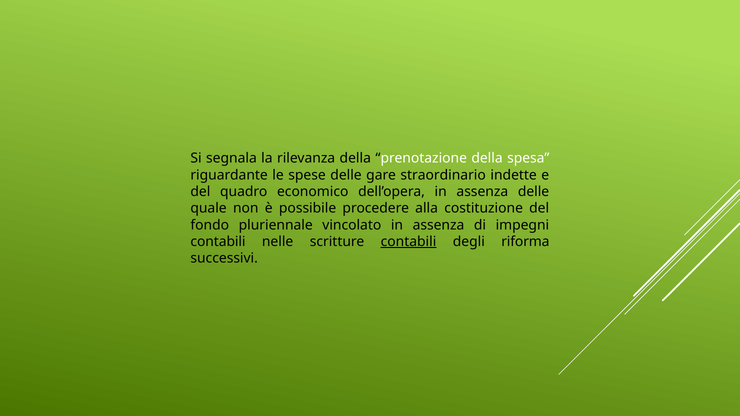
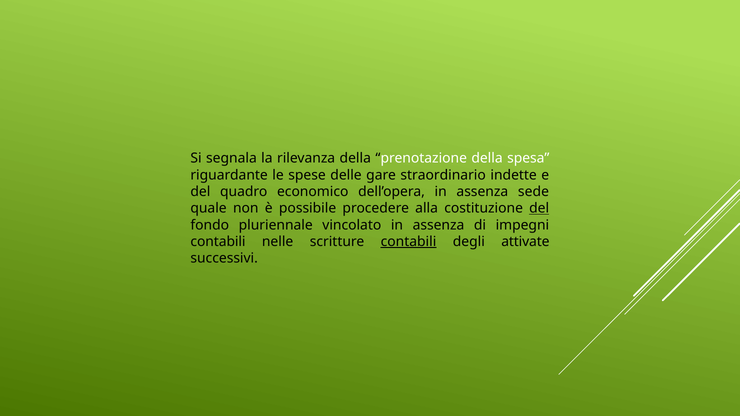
assenza delle: delle -> sede
del at (539, 208) underline: none -> present
riforma: riforma -> attivate
